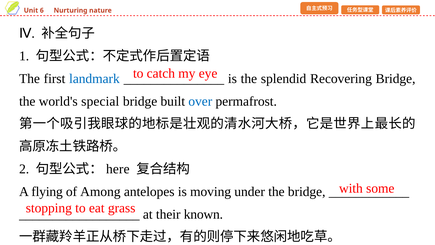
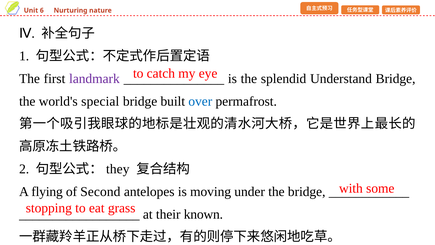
landmark colour: blue -> purple
Recovering: Recovering -> Understand
here: here -> they
Among: Among -> Second
